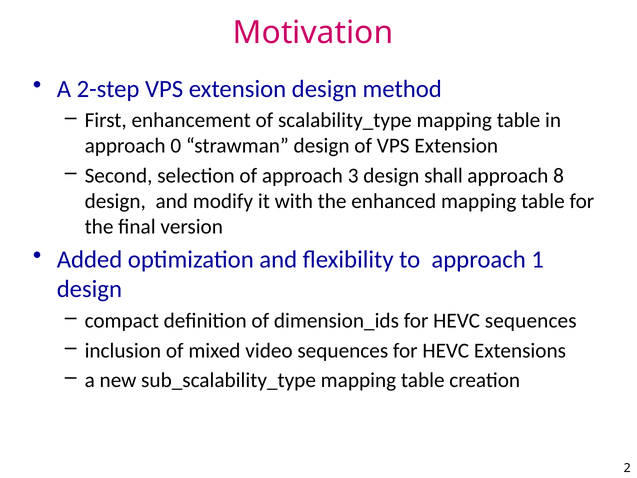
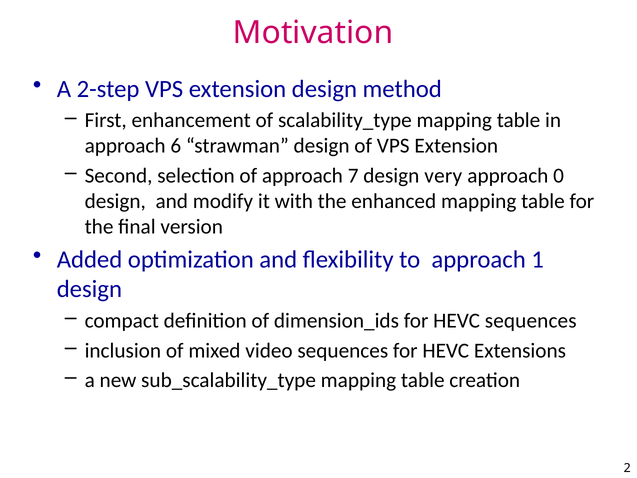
0: 0 -> 6
3: 3 -> 7
shall: shall -> very
8: 8 -> 0
